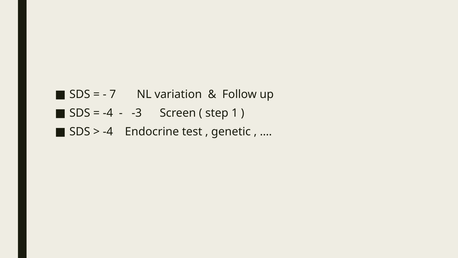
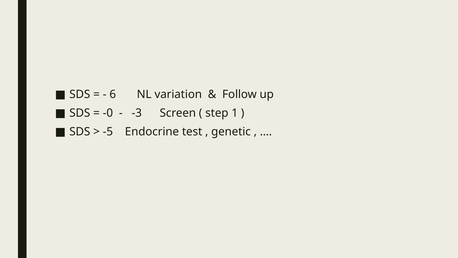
7: 7 -> 6
-4 at (108, 113): -4 -> -0
-4 at (108, 131): -4 -> -5
